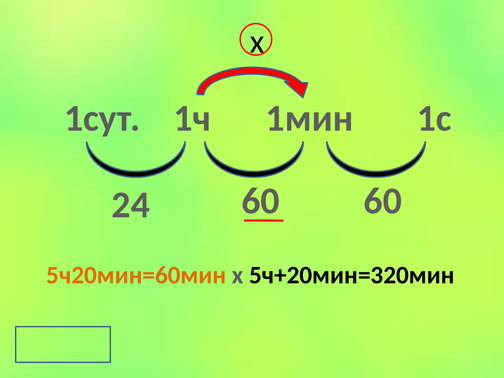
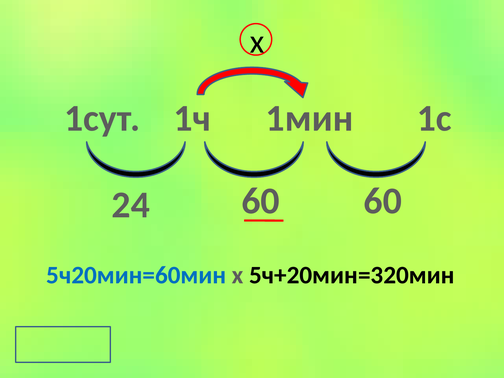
5ч20мин=60мин colour: orange -> blue
